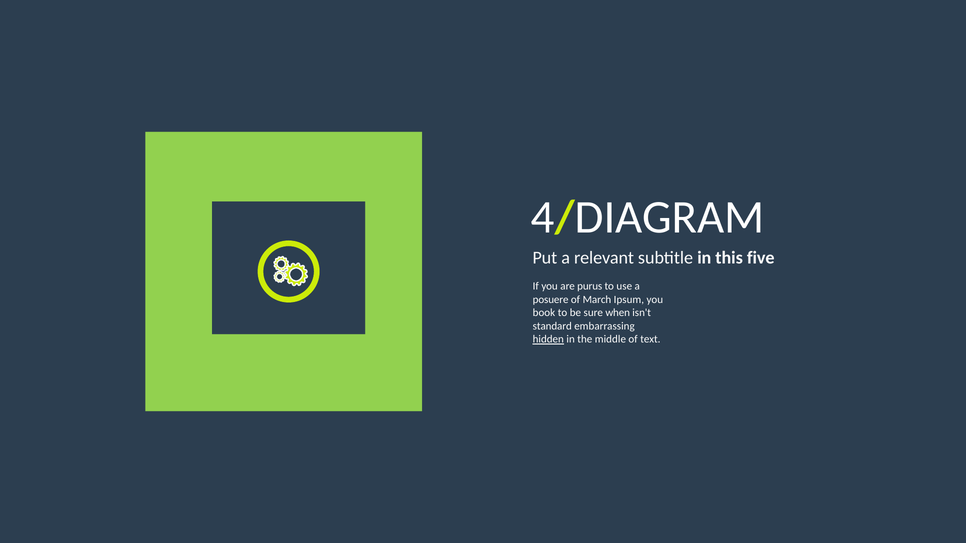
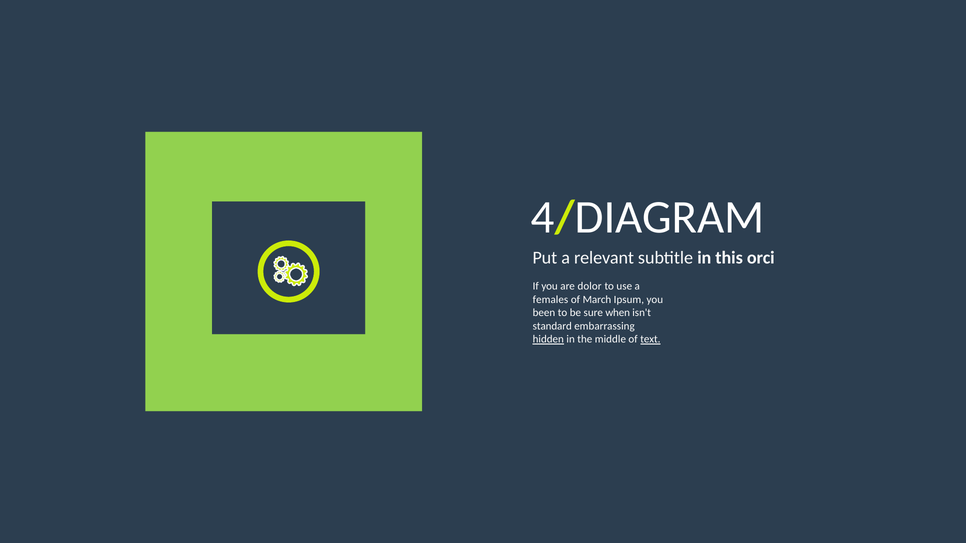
five: five -> orci
purus: purus -> dolor
posuere: posuere -> females
book: book -> been
text underline: none -> present
